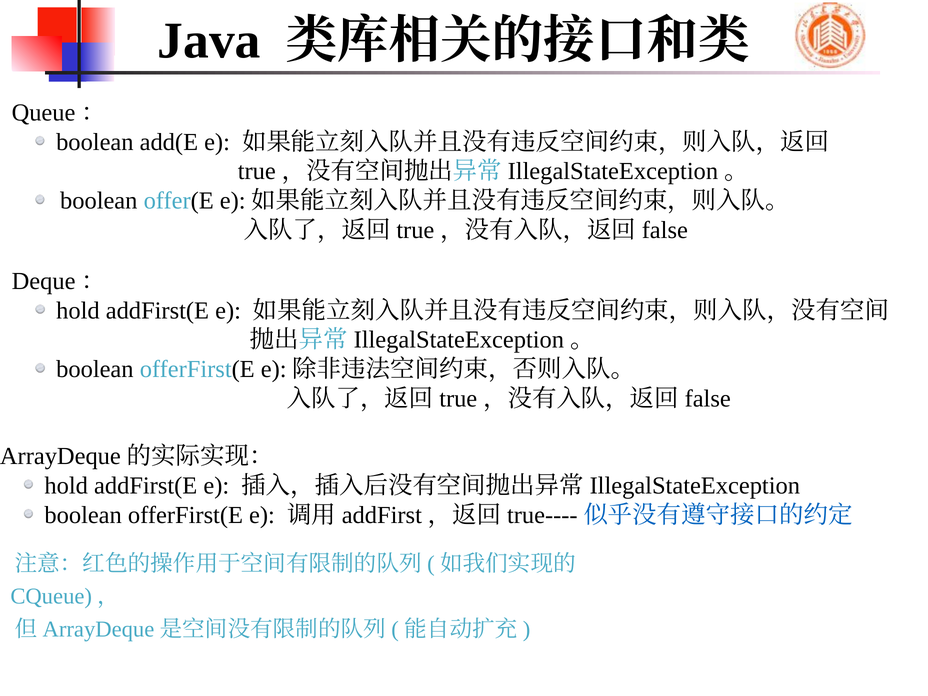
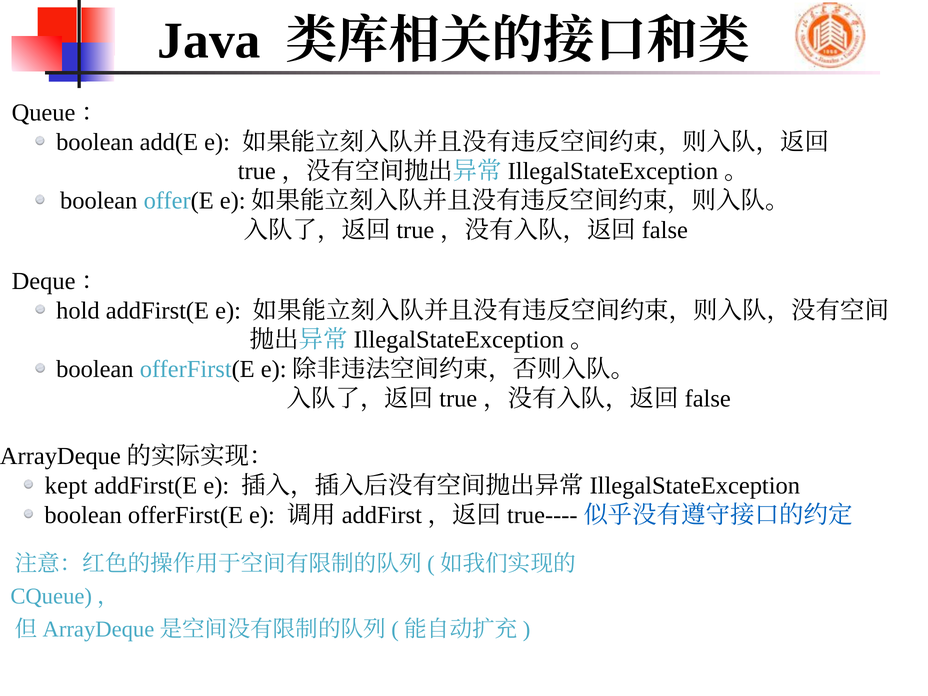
hold at (66, 486): hold -> kept
